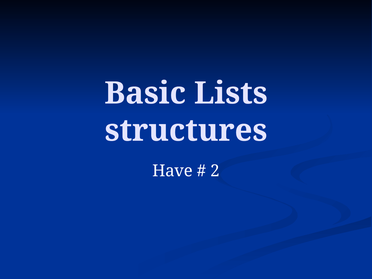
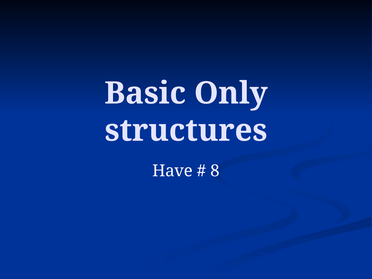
Lists: Lists -> Only
2: 2 -> 8
